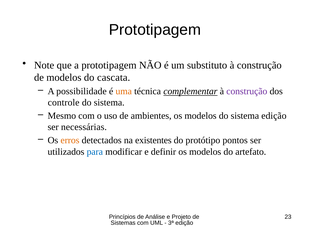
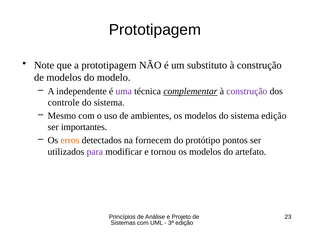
cascata: cascata -> modelo
possibilidade: possibilidade -> independente
uma colour: orange -> purple
necessárias: necessárias -> importantes
existentes: existentes -> fornecem
para colour: blue -> purple
definir: definir -> tornou
